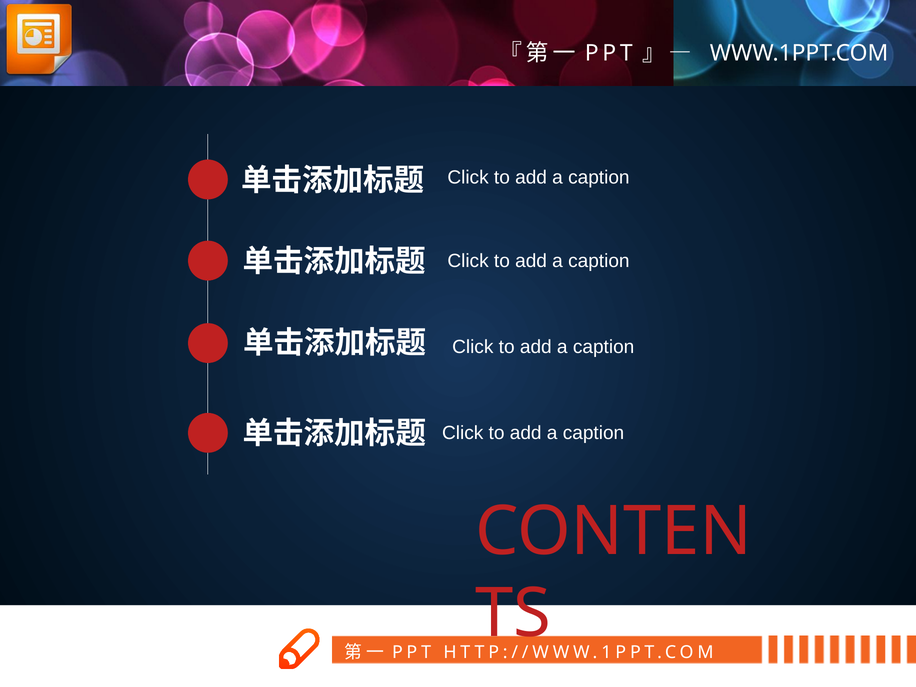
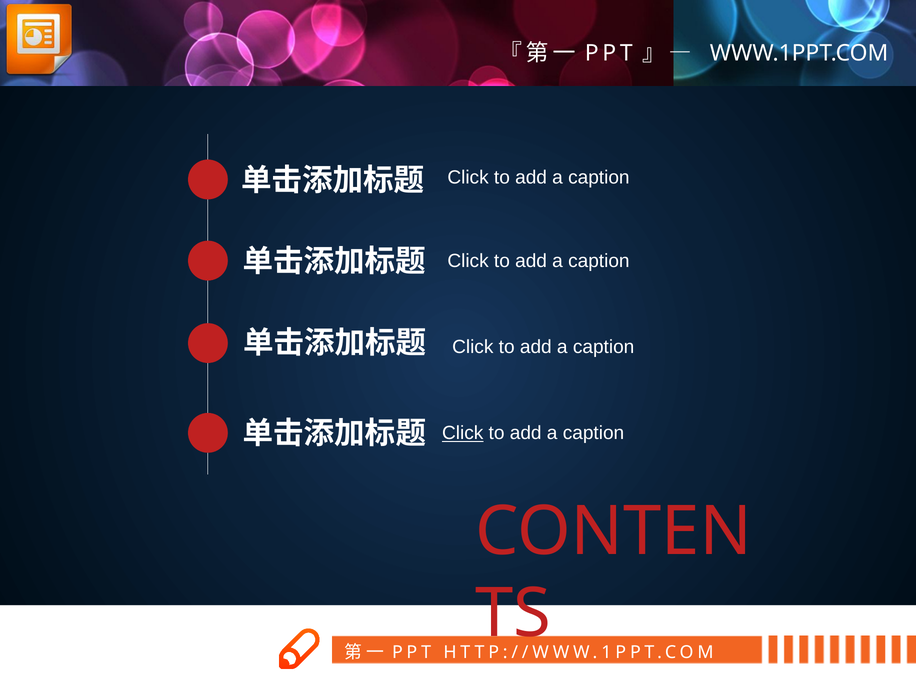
Click at (463, 433) underline: none -> present
